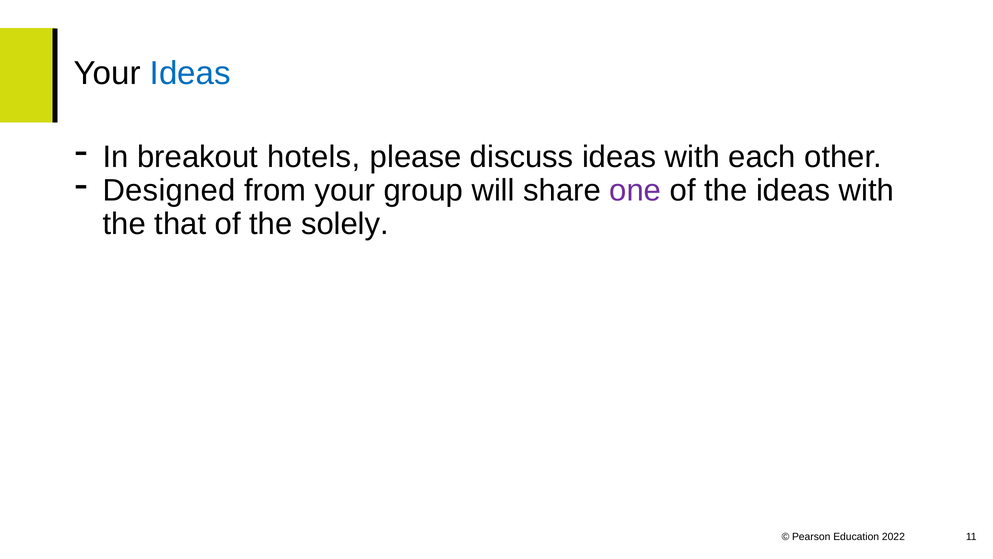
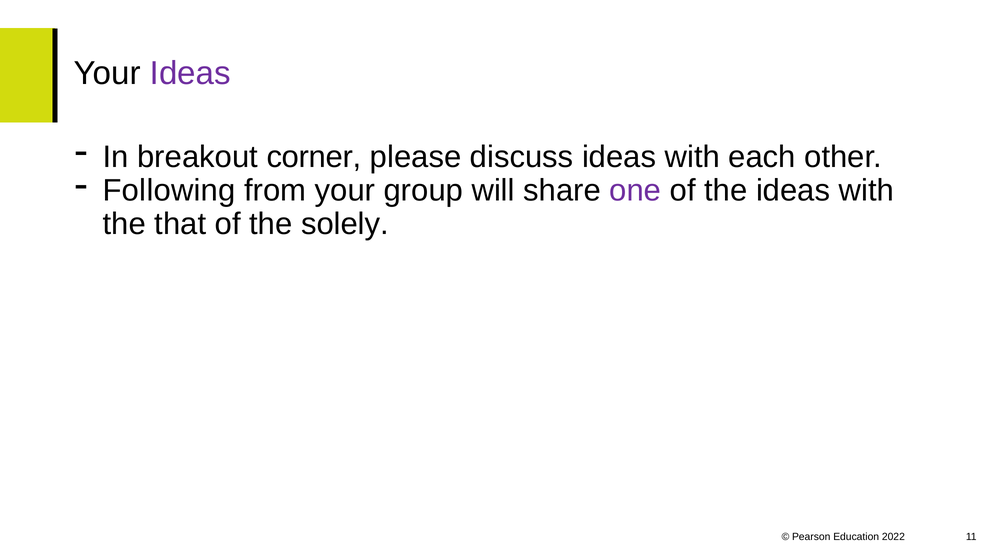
Ideas at (190, 73) colour: blue -> purple
hotels: hotels -> corner
Designed: Designed -> Following
